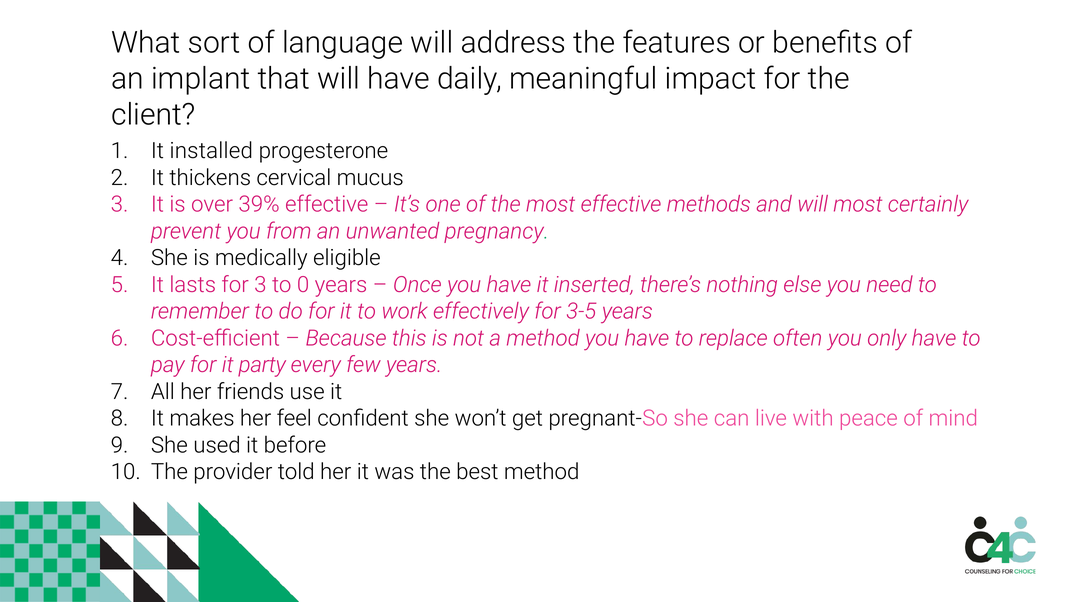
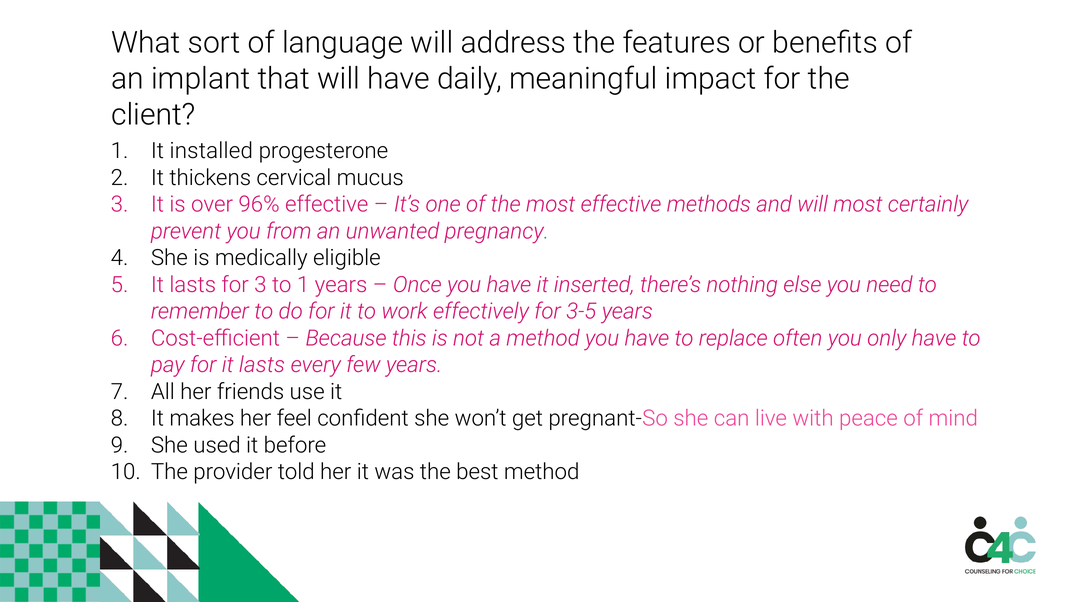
39%: 39% -> 96%
to 0: 0 -> 1
for it party: party -> lasts
